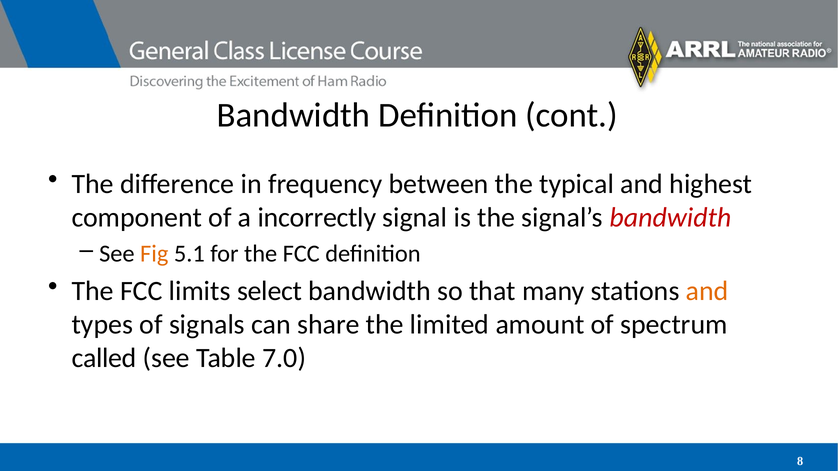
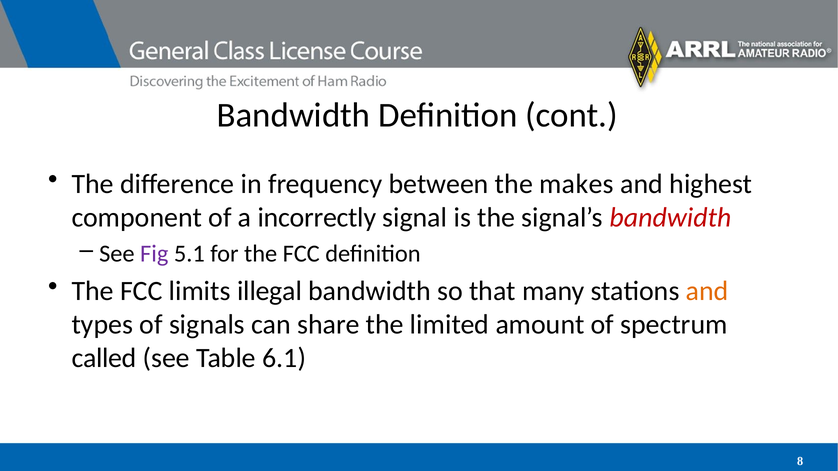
typical: typical -> makes
Fig colour: orange -> purple
select: select -> illegal
7.0: 7.0 -> 6.1
